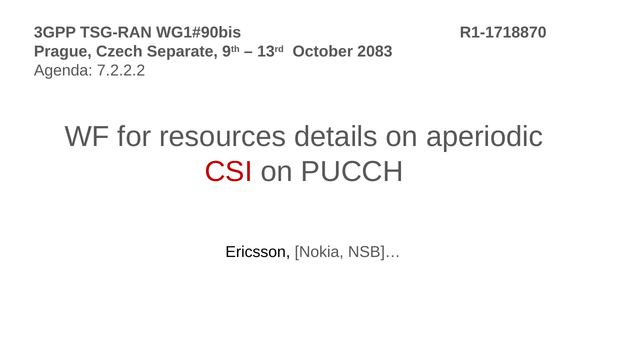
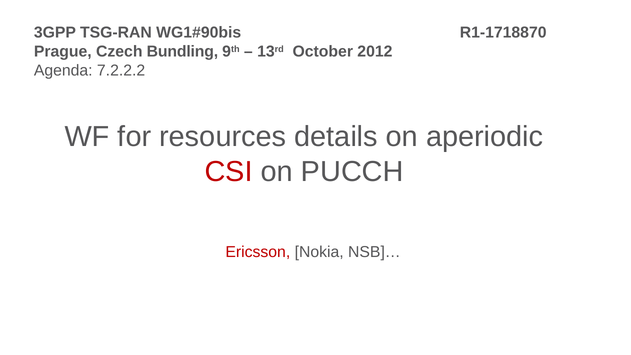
Separate: Separate -> Bundling
2083: 2083 -> 2012
Ericsson colour: black -> red
